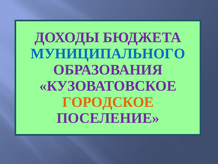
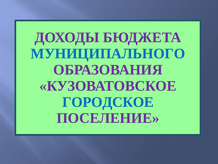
ГОРОДСКОЕ colour: orange -> blue
